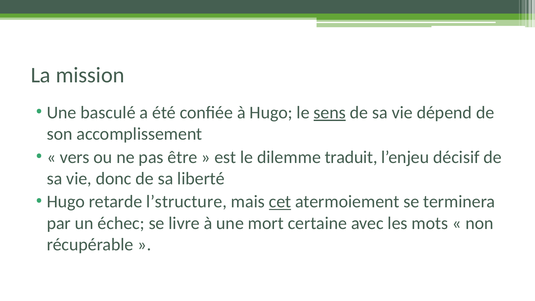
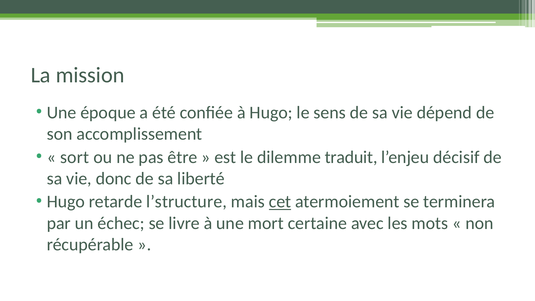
basculé: basculé -> époque
sens underline: present -> none
vers: vers -> sort
